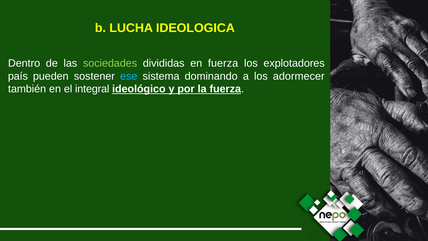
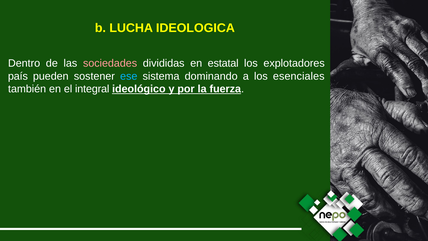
sociedades colour: light green -> pink
en fuerza: fuerza -> estatal
adormecer: adormecer -> esenciales
